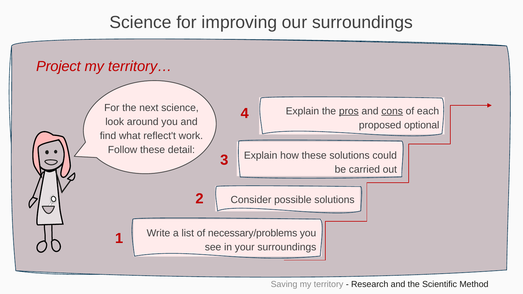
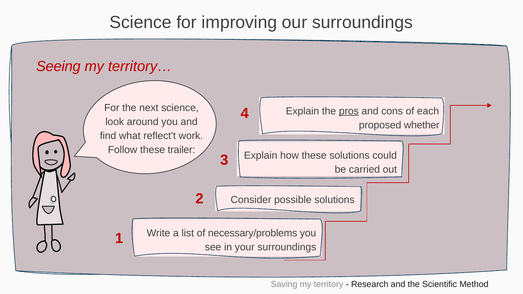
Project: Project -> Seeing
cons underline: present -> none
optional: optional -> whether
detail: detail -> trailer
